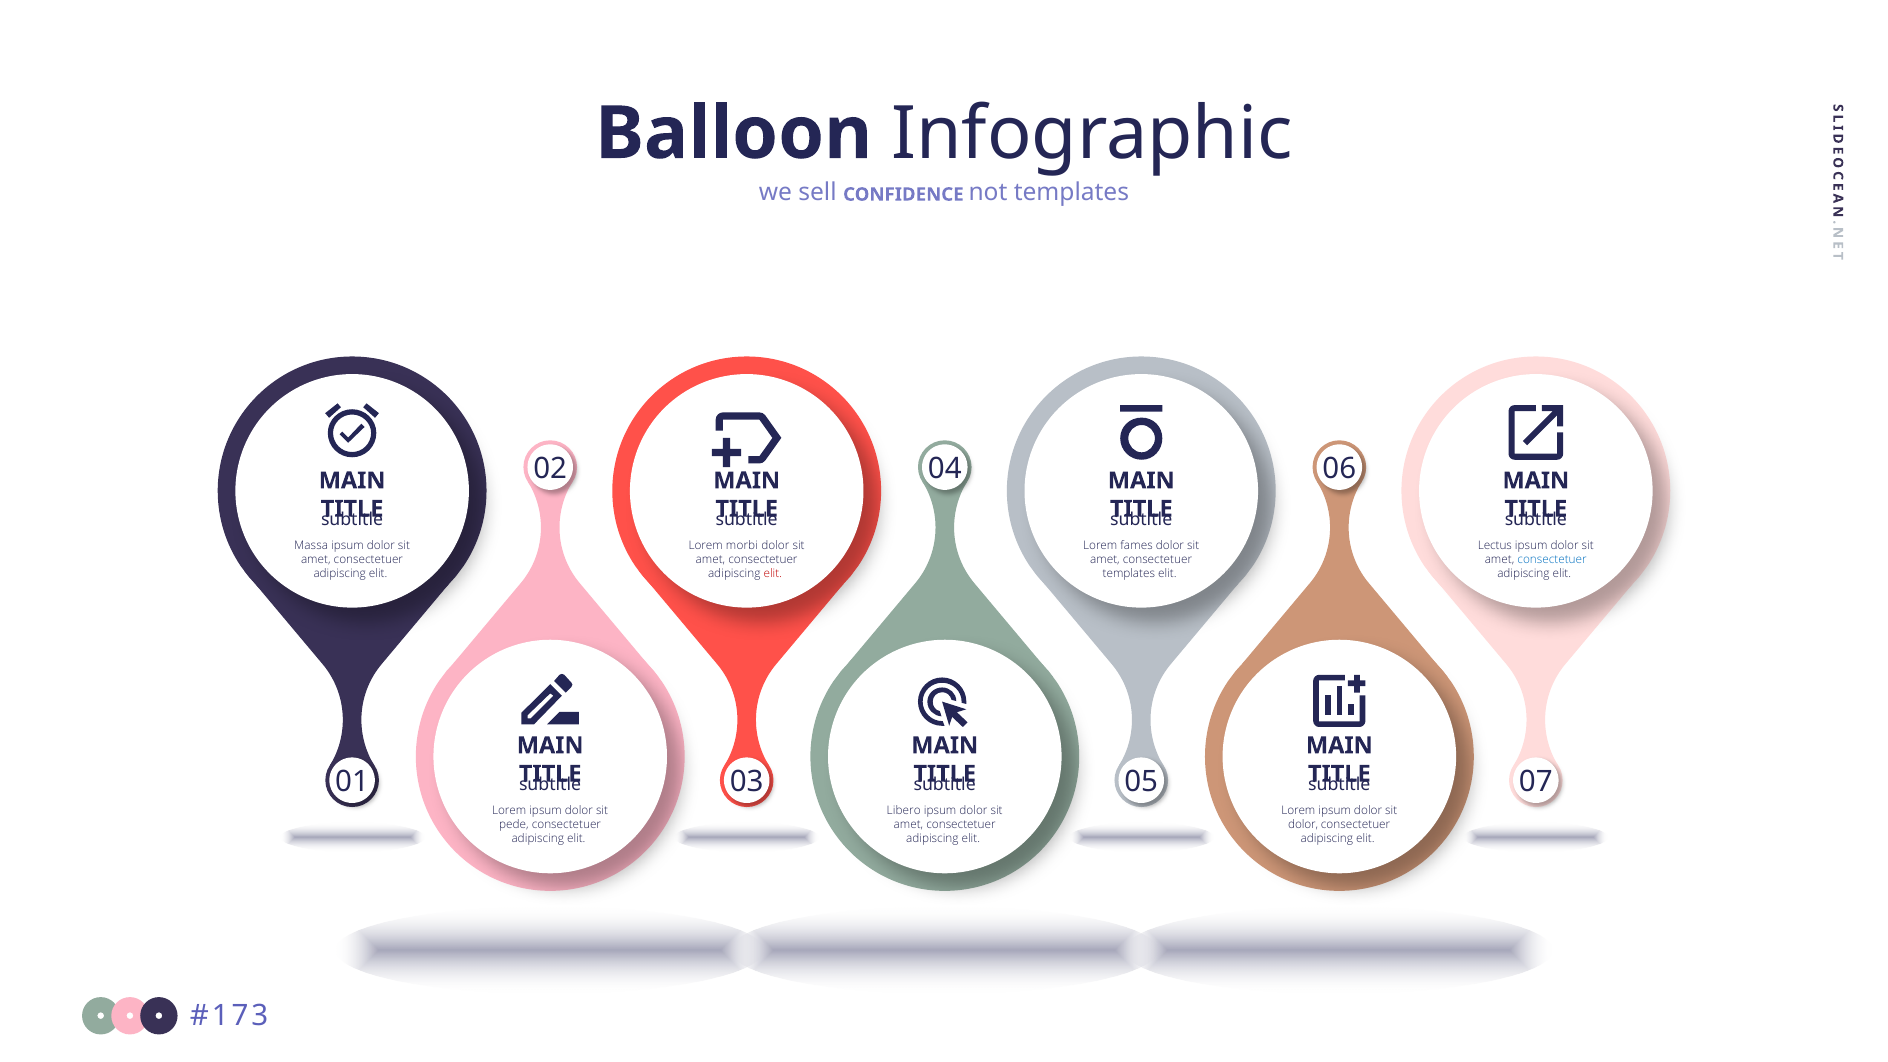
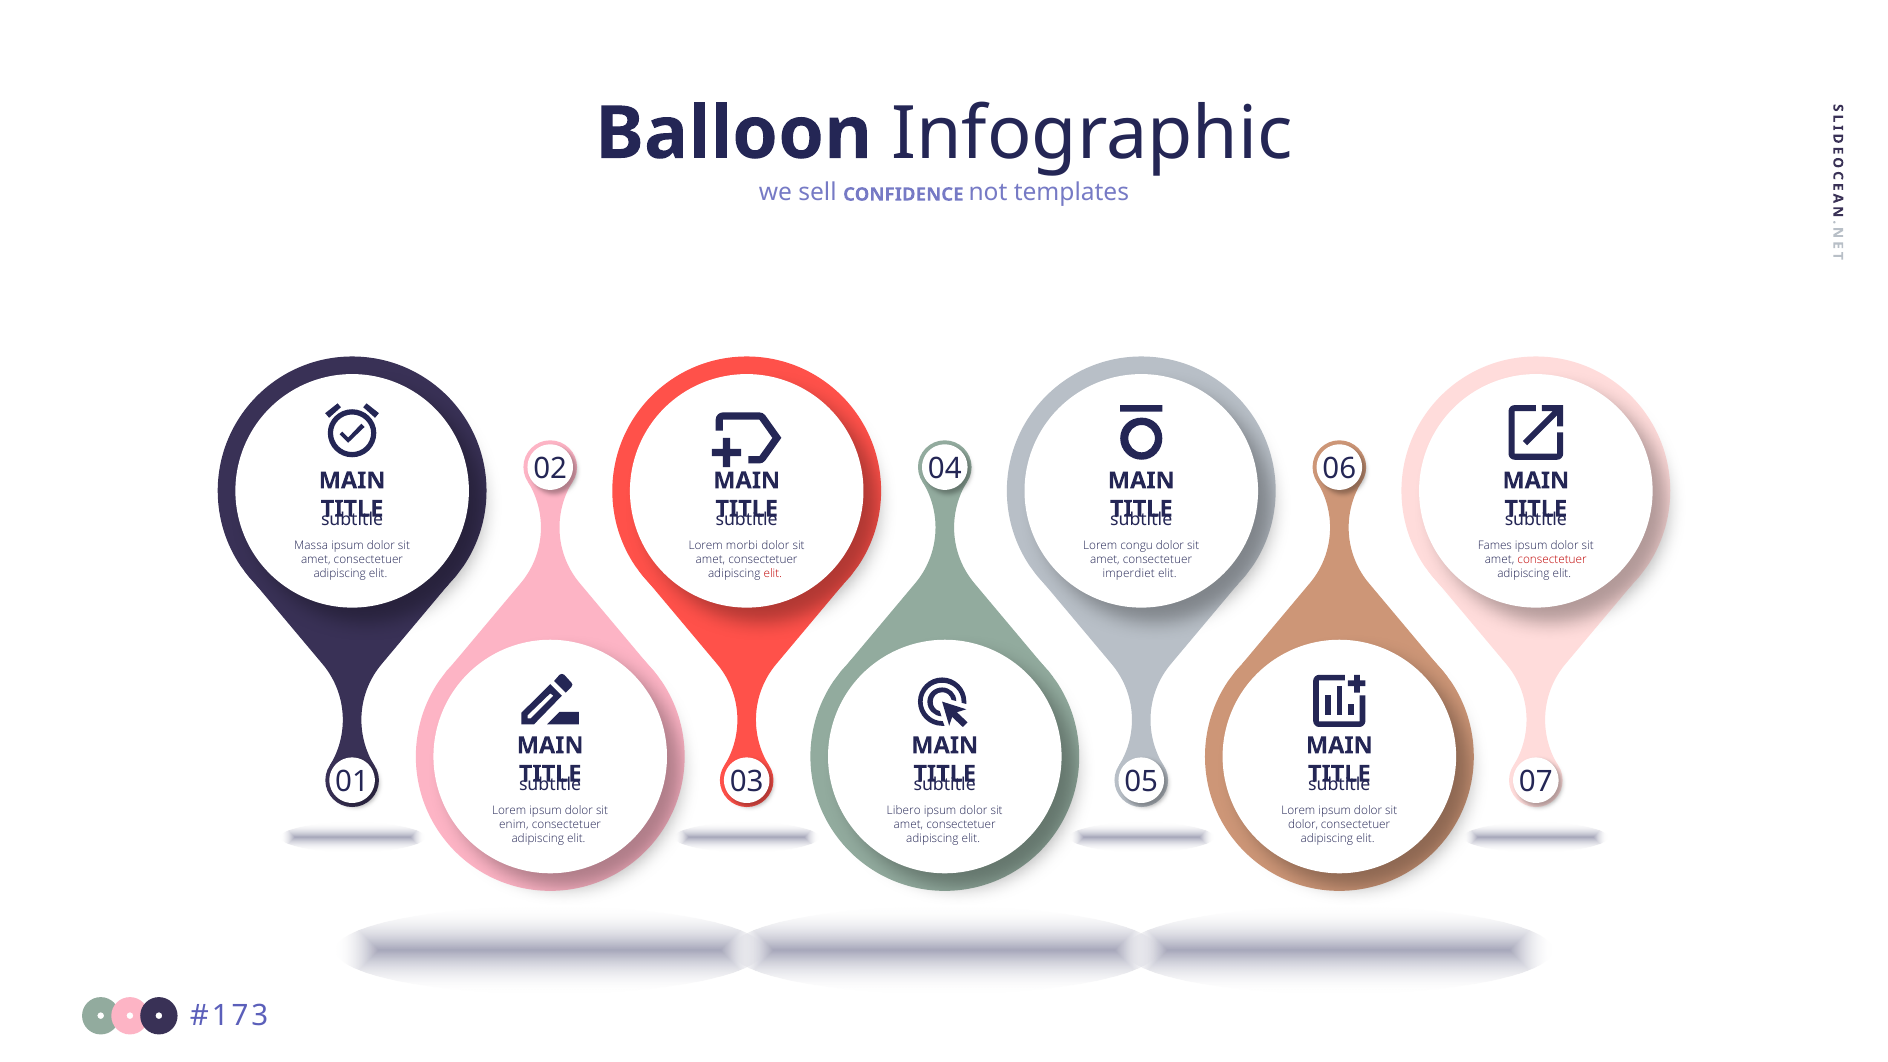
fames: fames -> congu
Lectus: Lectus -> Fames
consectetuer at (1552, 559) colour: blue -> red
templates at (1129, 574): templates -> imperdiet
pede: pede -> enim
